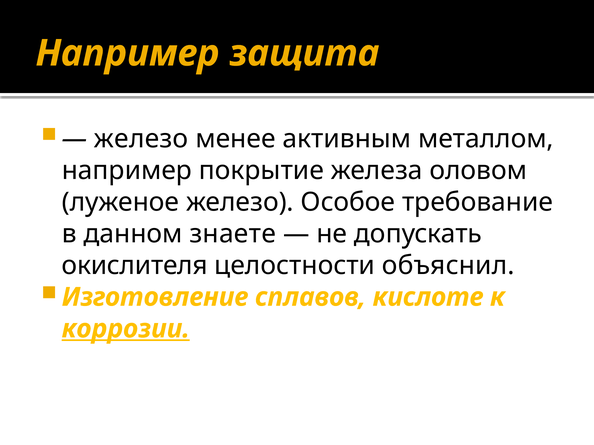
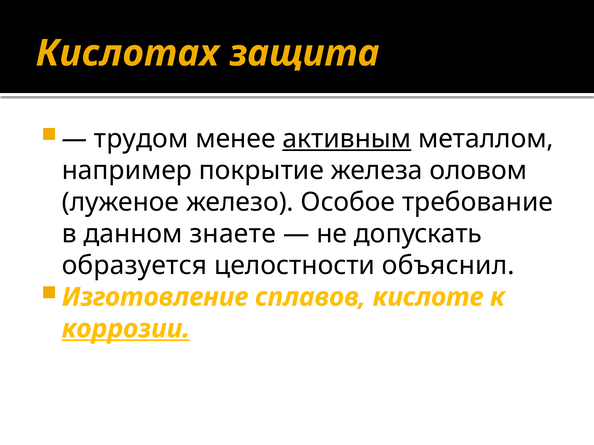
Например at (128, 53): Например -> Кислотах
железо at (141, 139): железо -> трудом
активным underline: none -> present
окислителя: окислителя -> образуется
